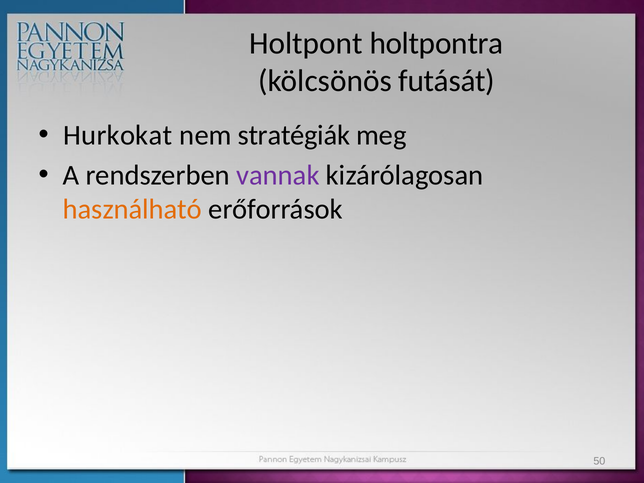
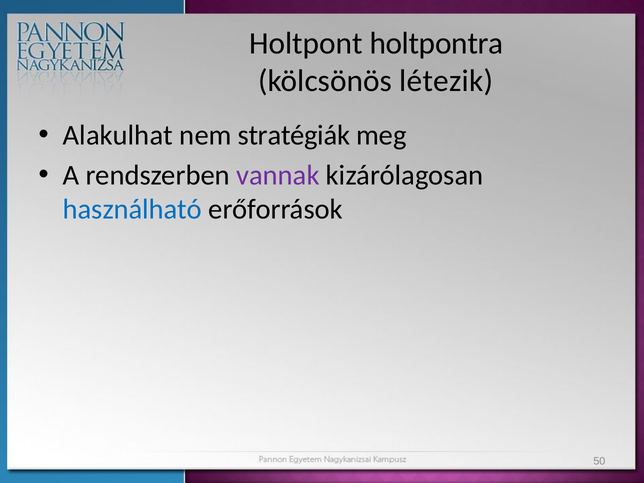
futását: futását -> létezik
Hurkokat: Hurkokat -> Alakulhat
használható colour: orange -> blue
